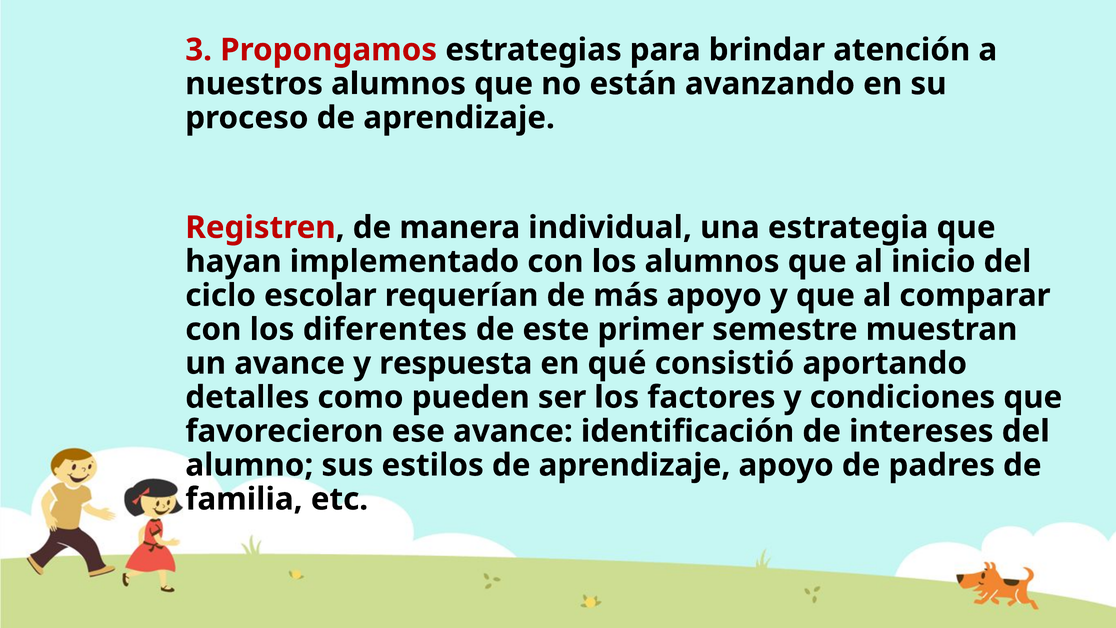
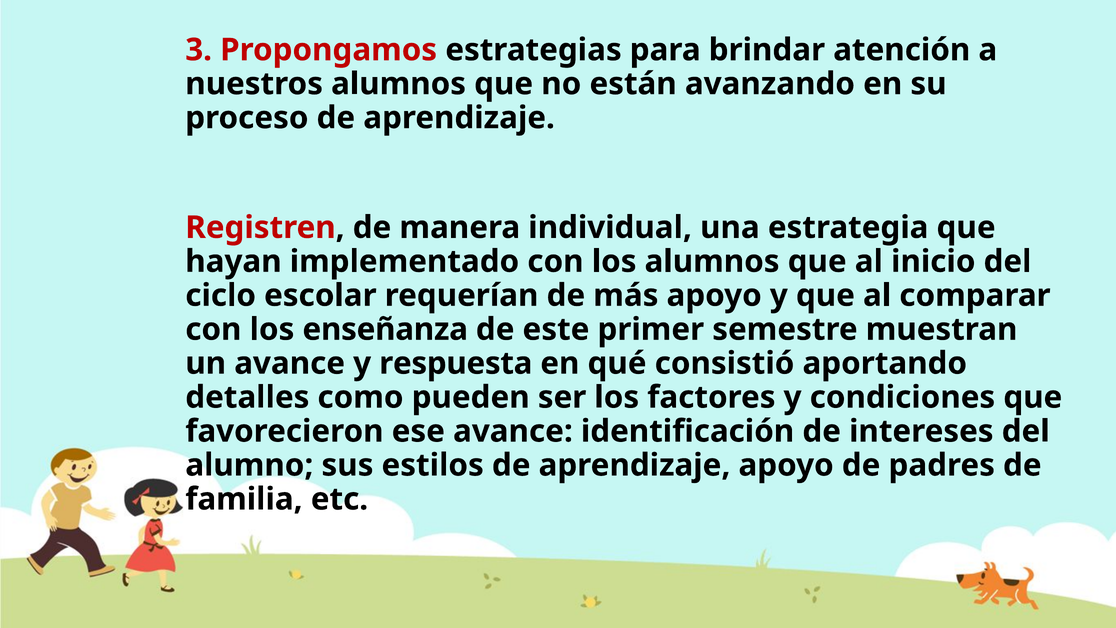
diferentes: diferentes -> enseñanza
